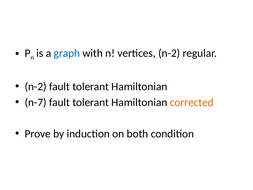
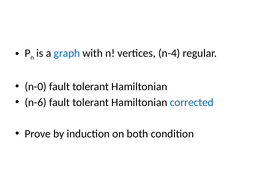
vertices n-2: n-2 -> n-4
n-2 at (36, 86): n-2 -> n-0
n-7: n-7 -> n-6
corrected colour: orange -> blue
